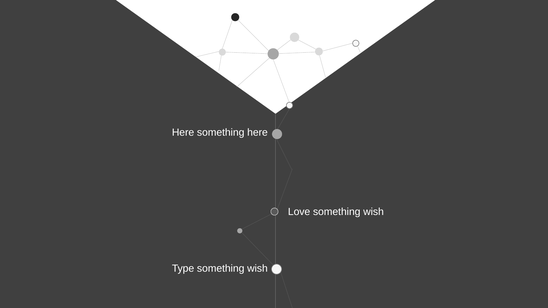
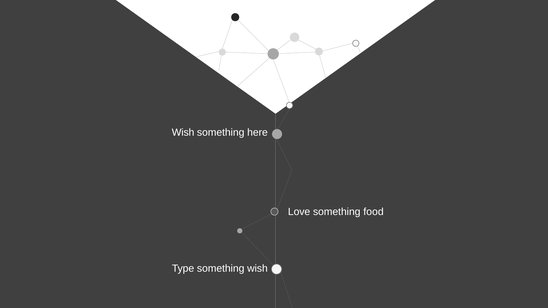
Here at (183, 133): Here -> Wish
wish at (374, 212): wish -> food
